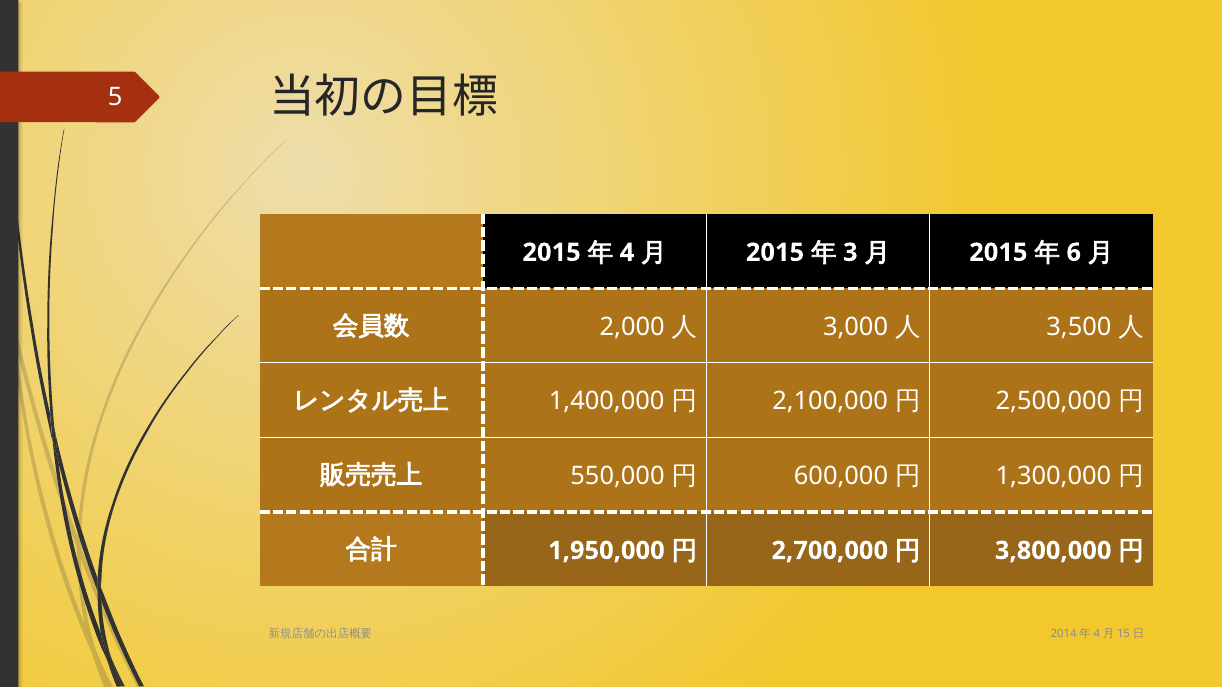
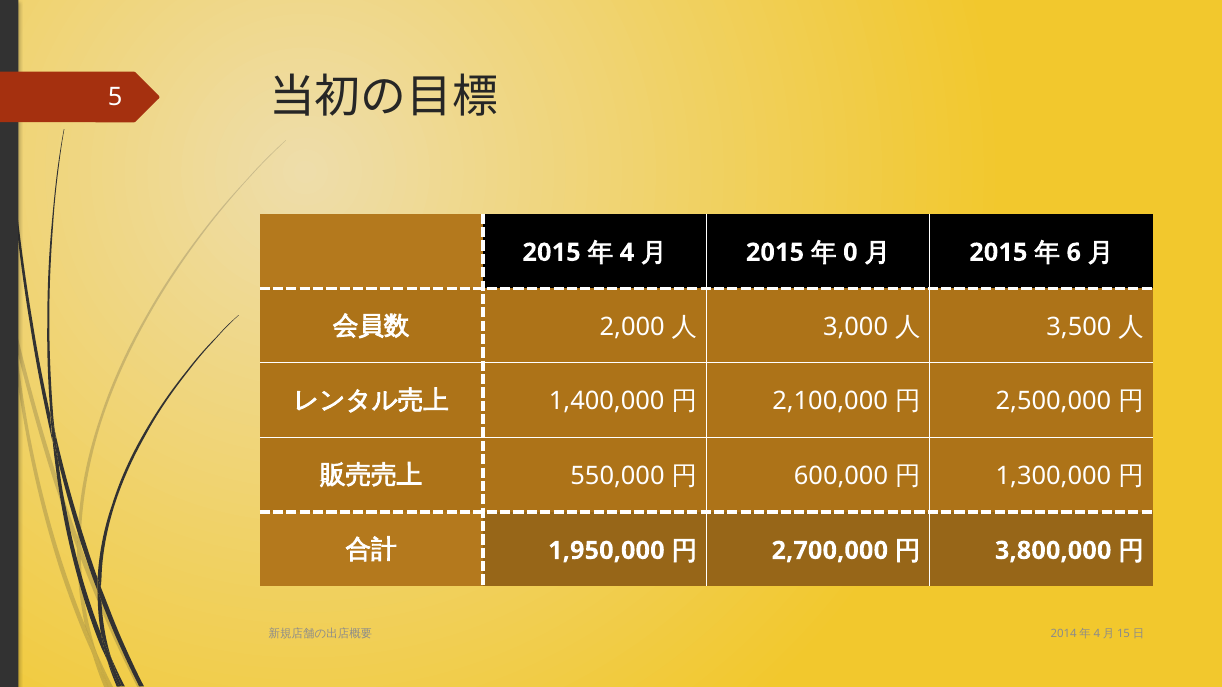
3: 3 -> 0
